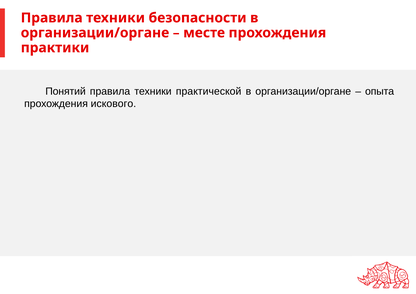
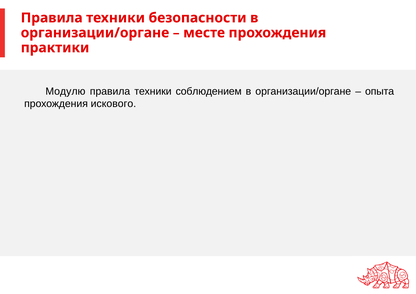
Понятий: Понятий -> Модулю
практической: практической -> соблюдением
